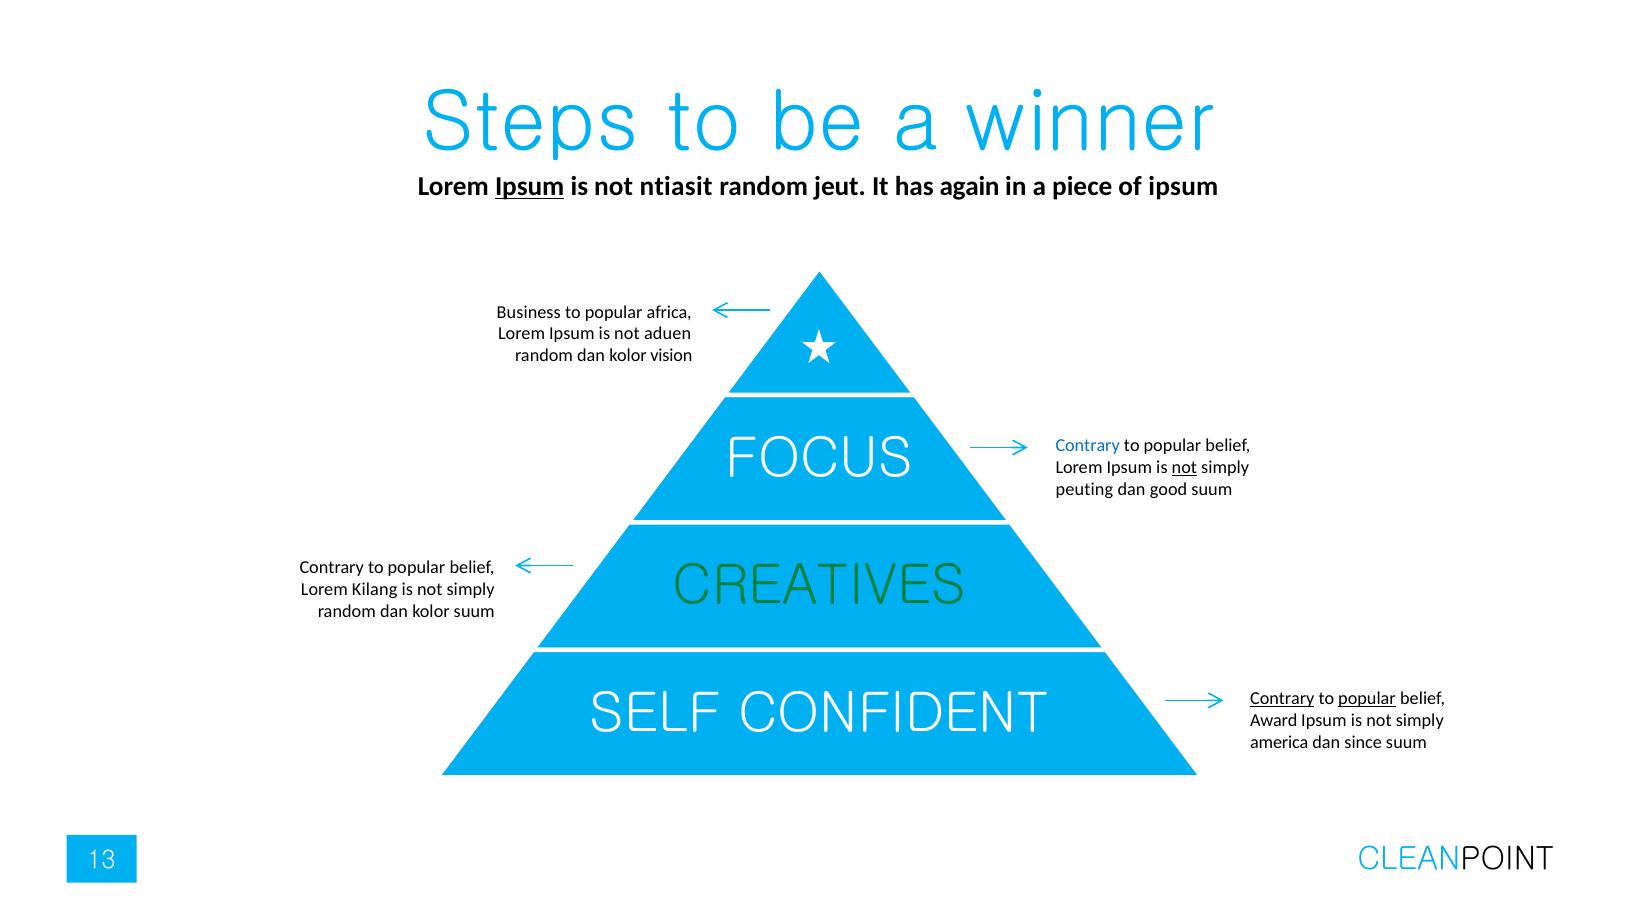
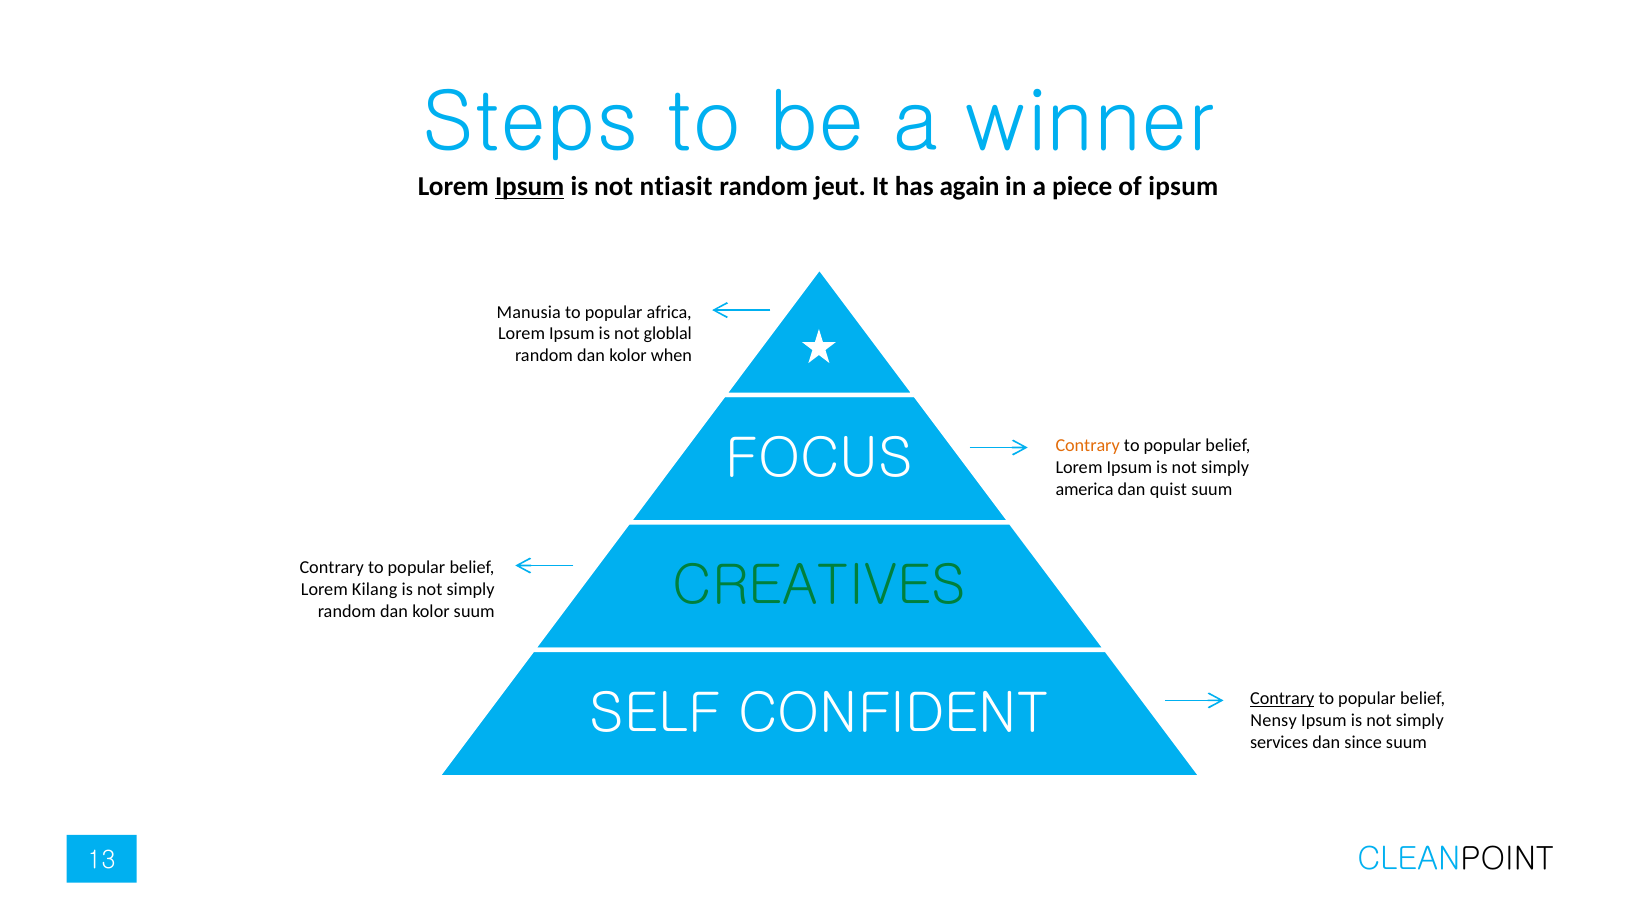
Business: Business -> Manusia
aduen: aduen -> globlal
vision: vision -> when
Contrary at (1088, 446) colour: blue -> orange
not at (1184, 468) underline: present -> none
peuting: peuting -> america
good: good -> quist
popular at (1367, 699) underline: present -> none
Award: Award -> Nensy
america: america -> services
